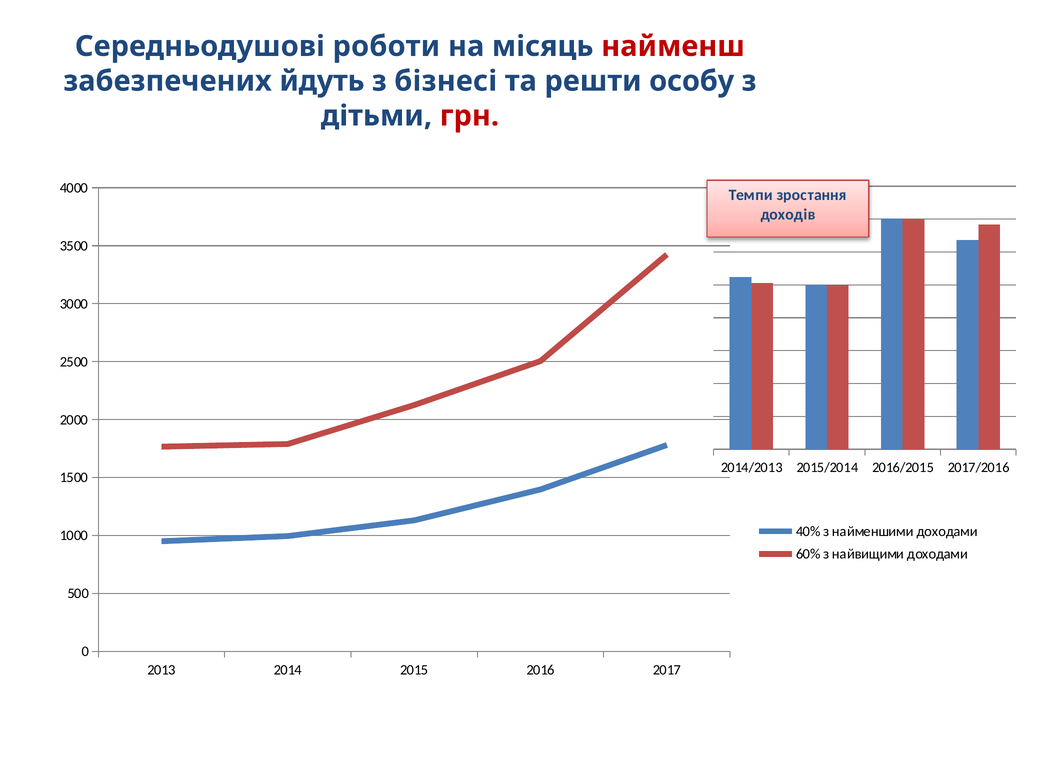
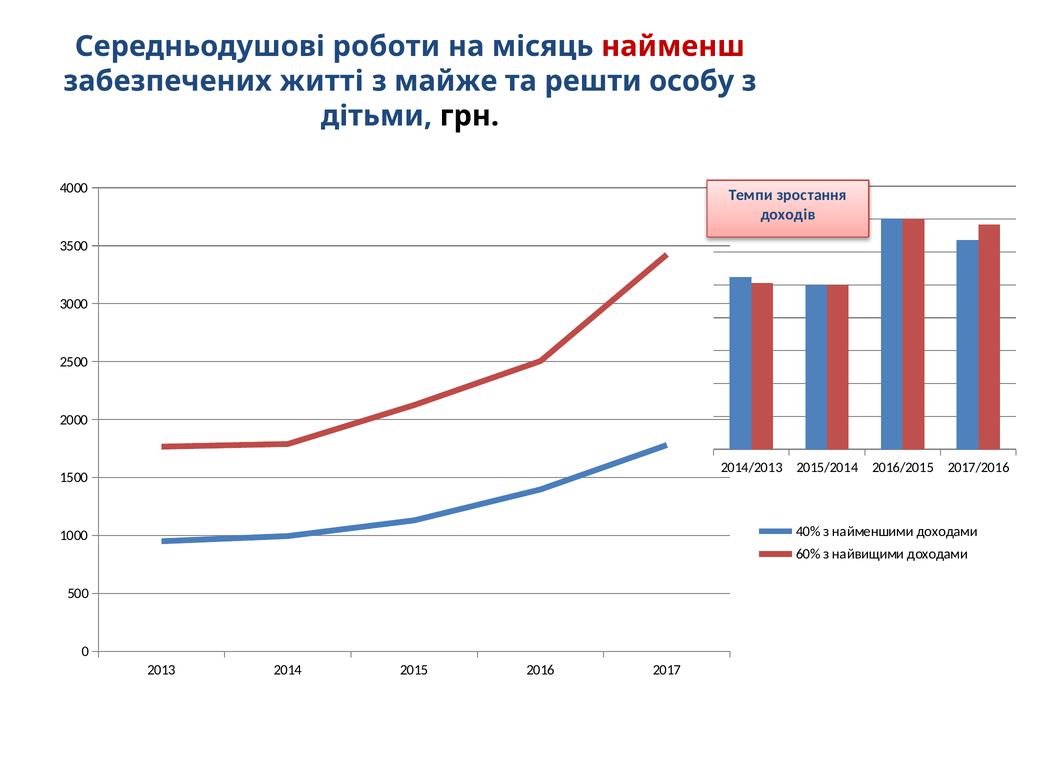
йдуть: йдуть -> житті
бізнесі: бізнесі -> майже
грн colour: red -> black
